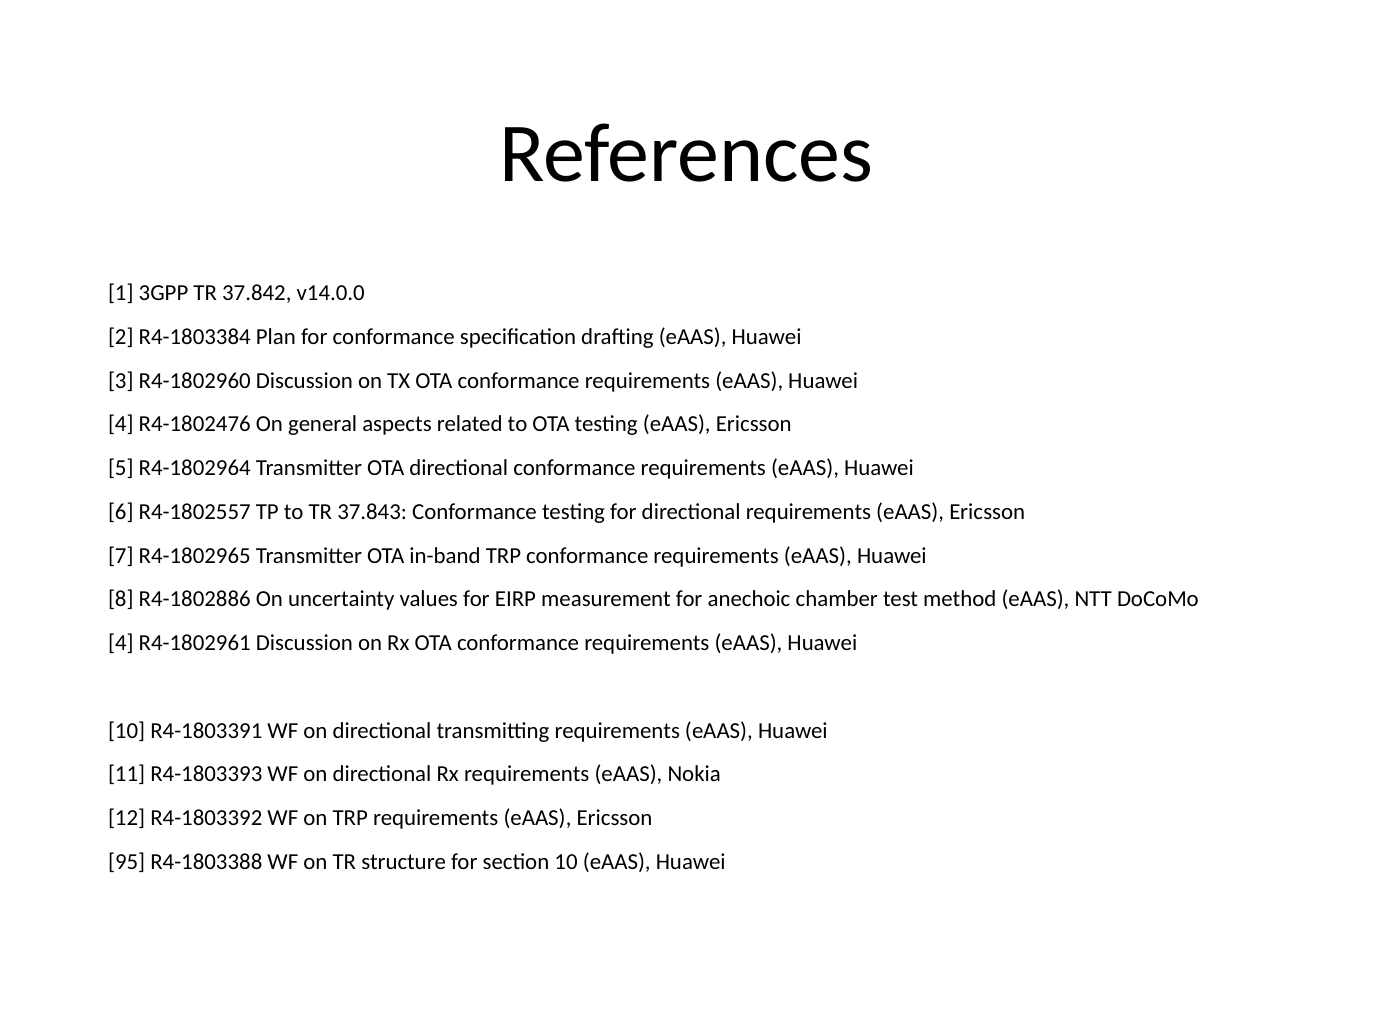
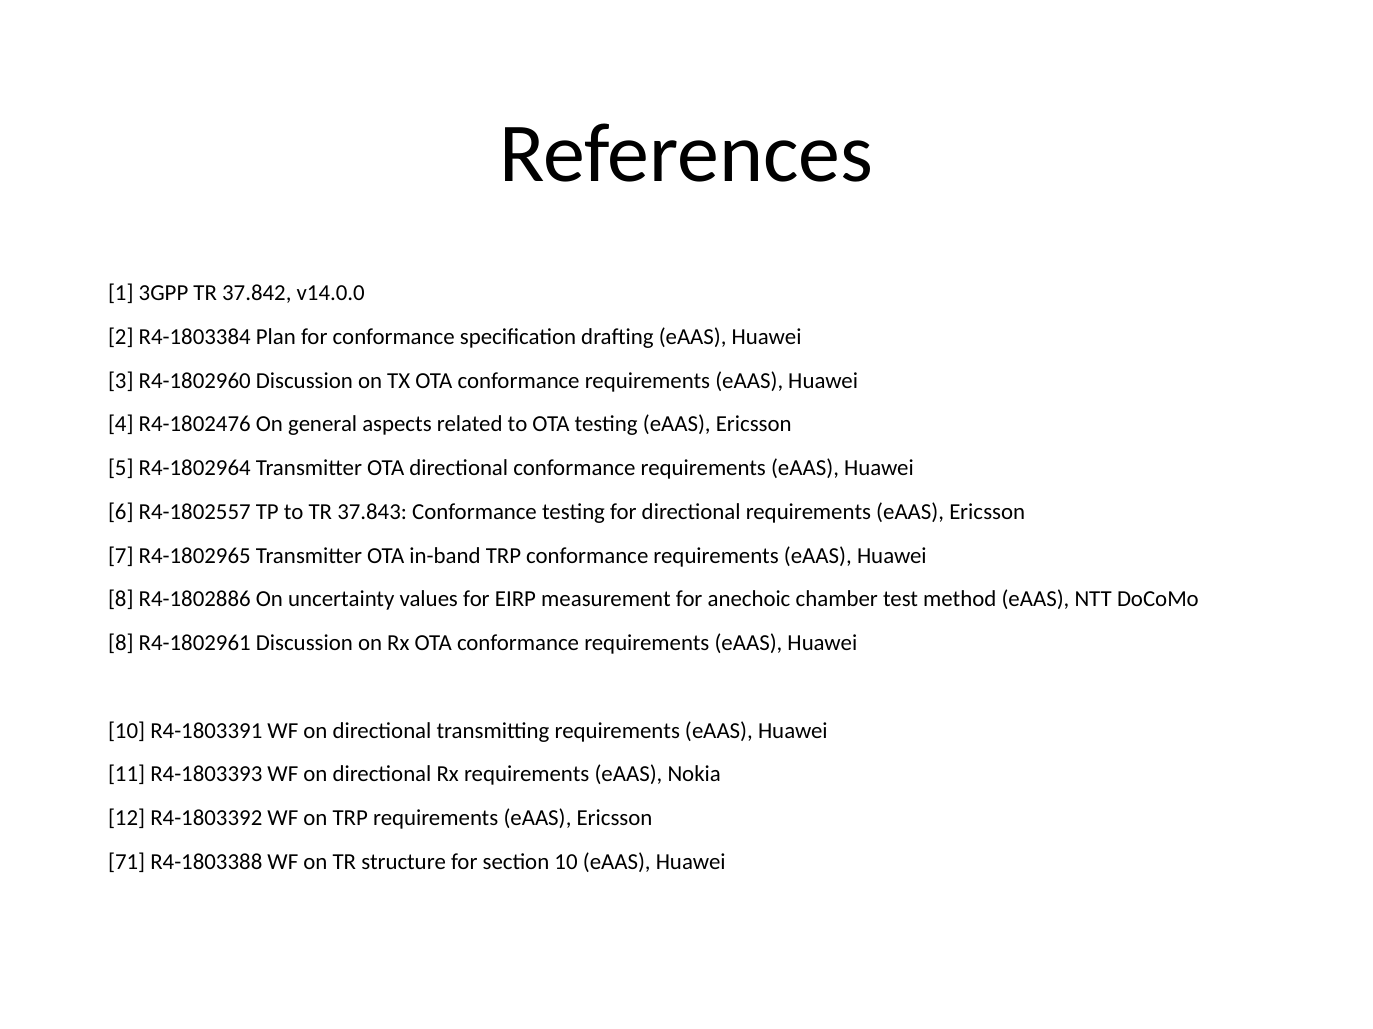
4 at (121, 643): 4 -> 8
95: 95 -> 71
